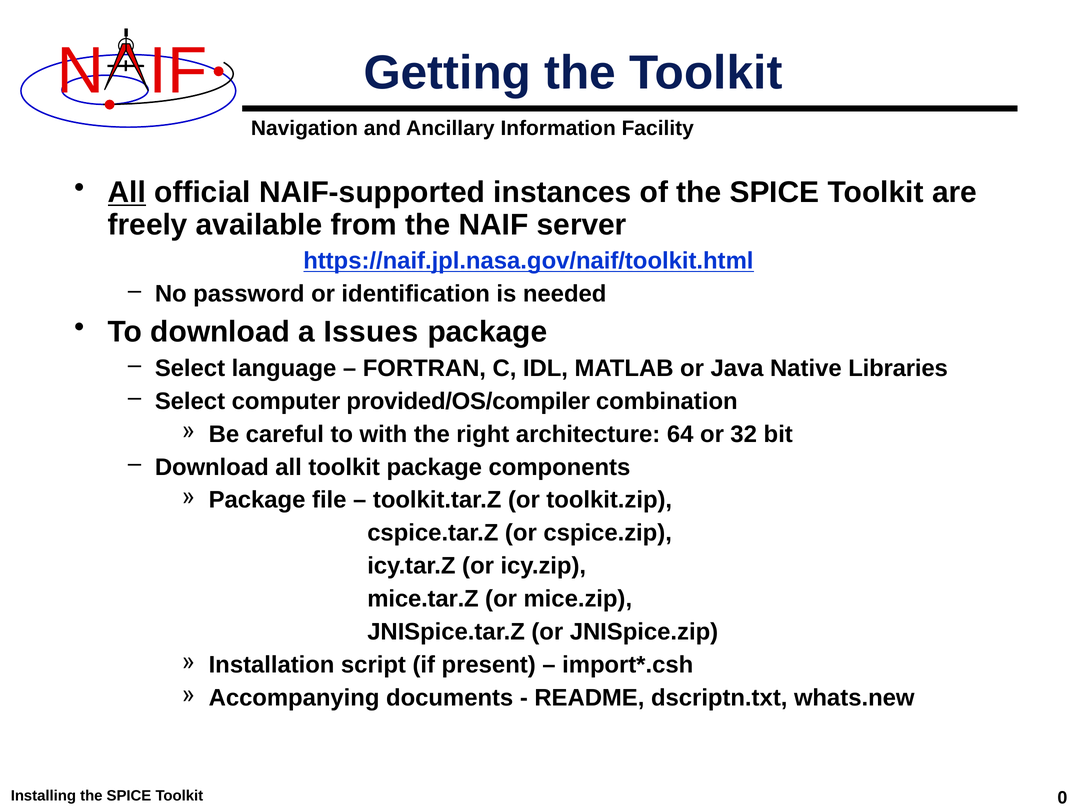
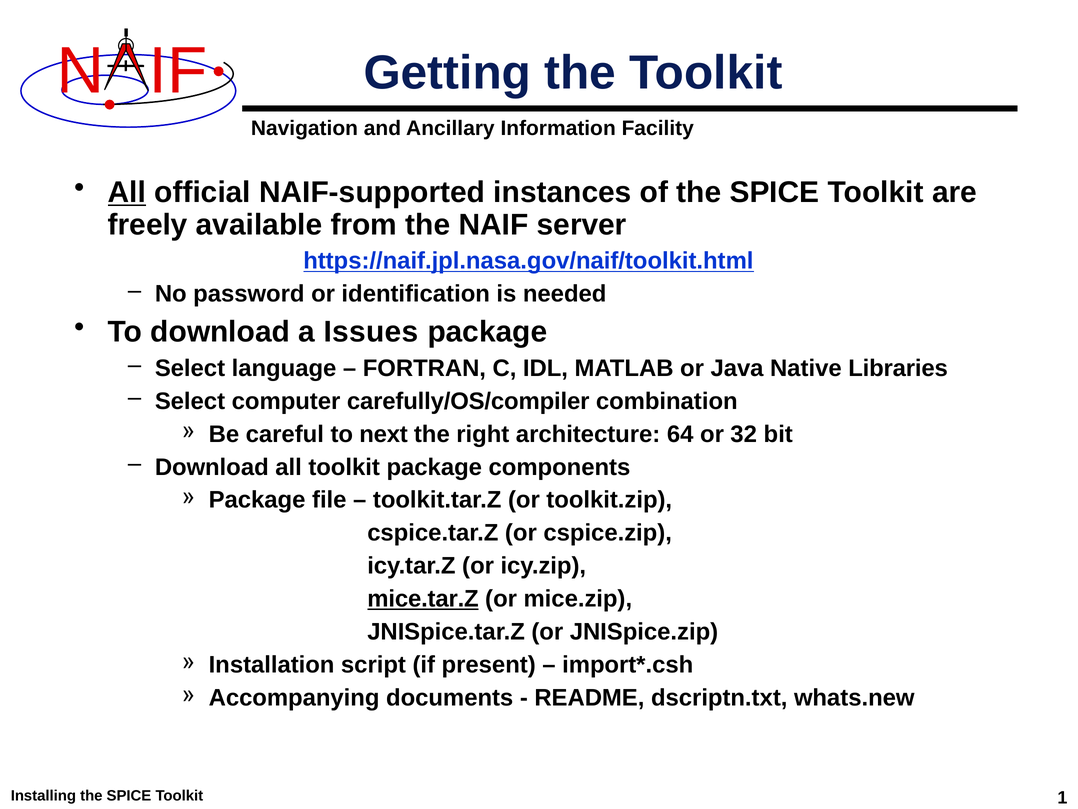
provided/OS/compiler: provided/OS/compiler -> carefully/OS/compiler
with: with -> next
mice.tar.Z underline: none -> present
0: 0 -> 1
